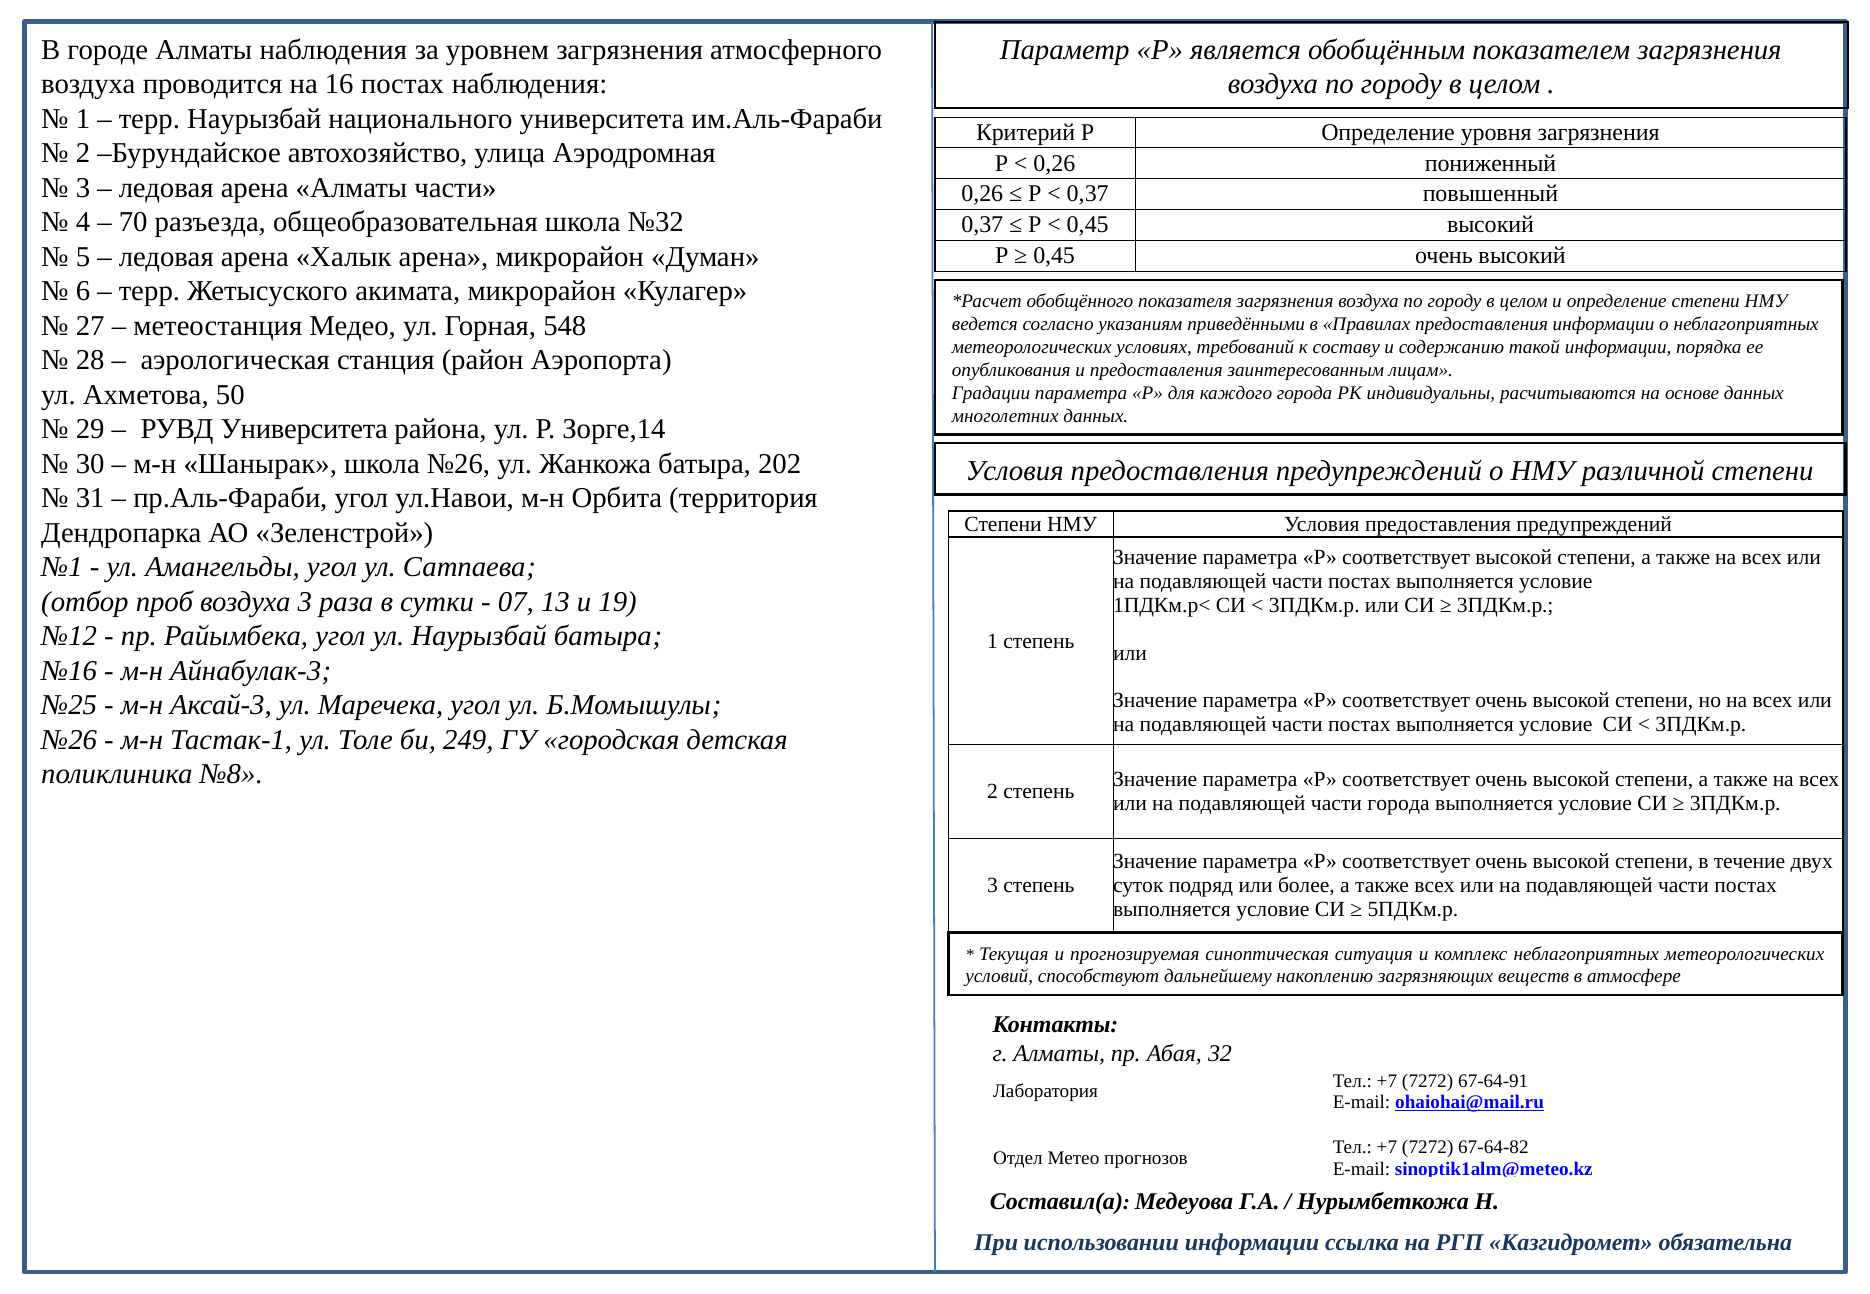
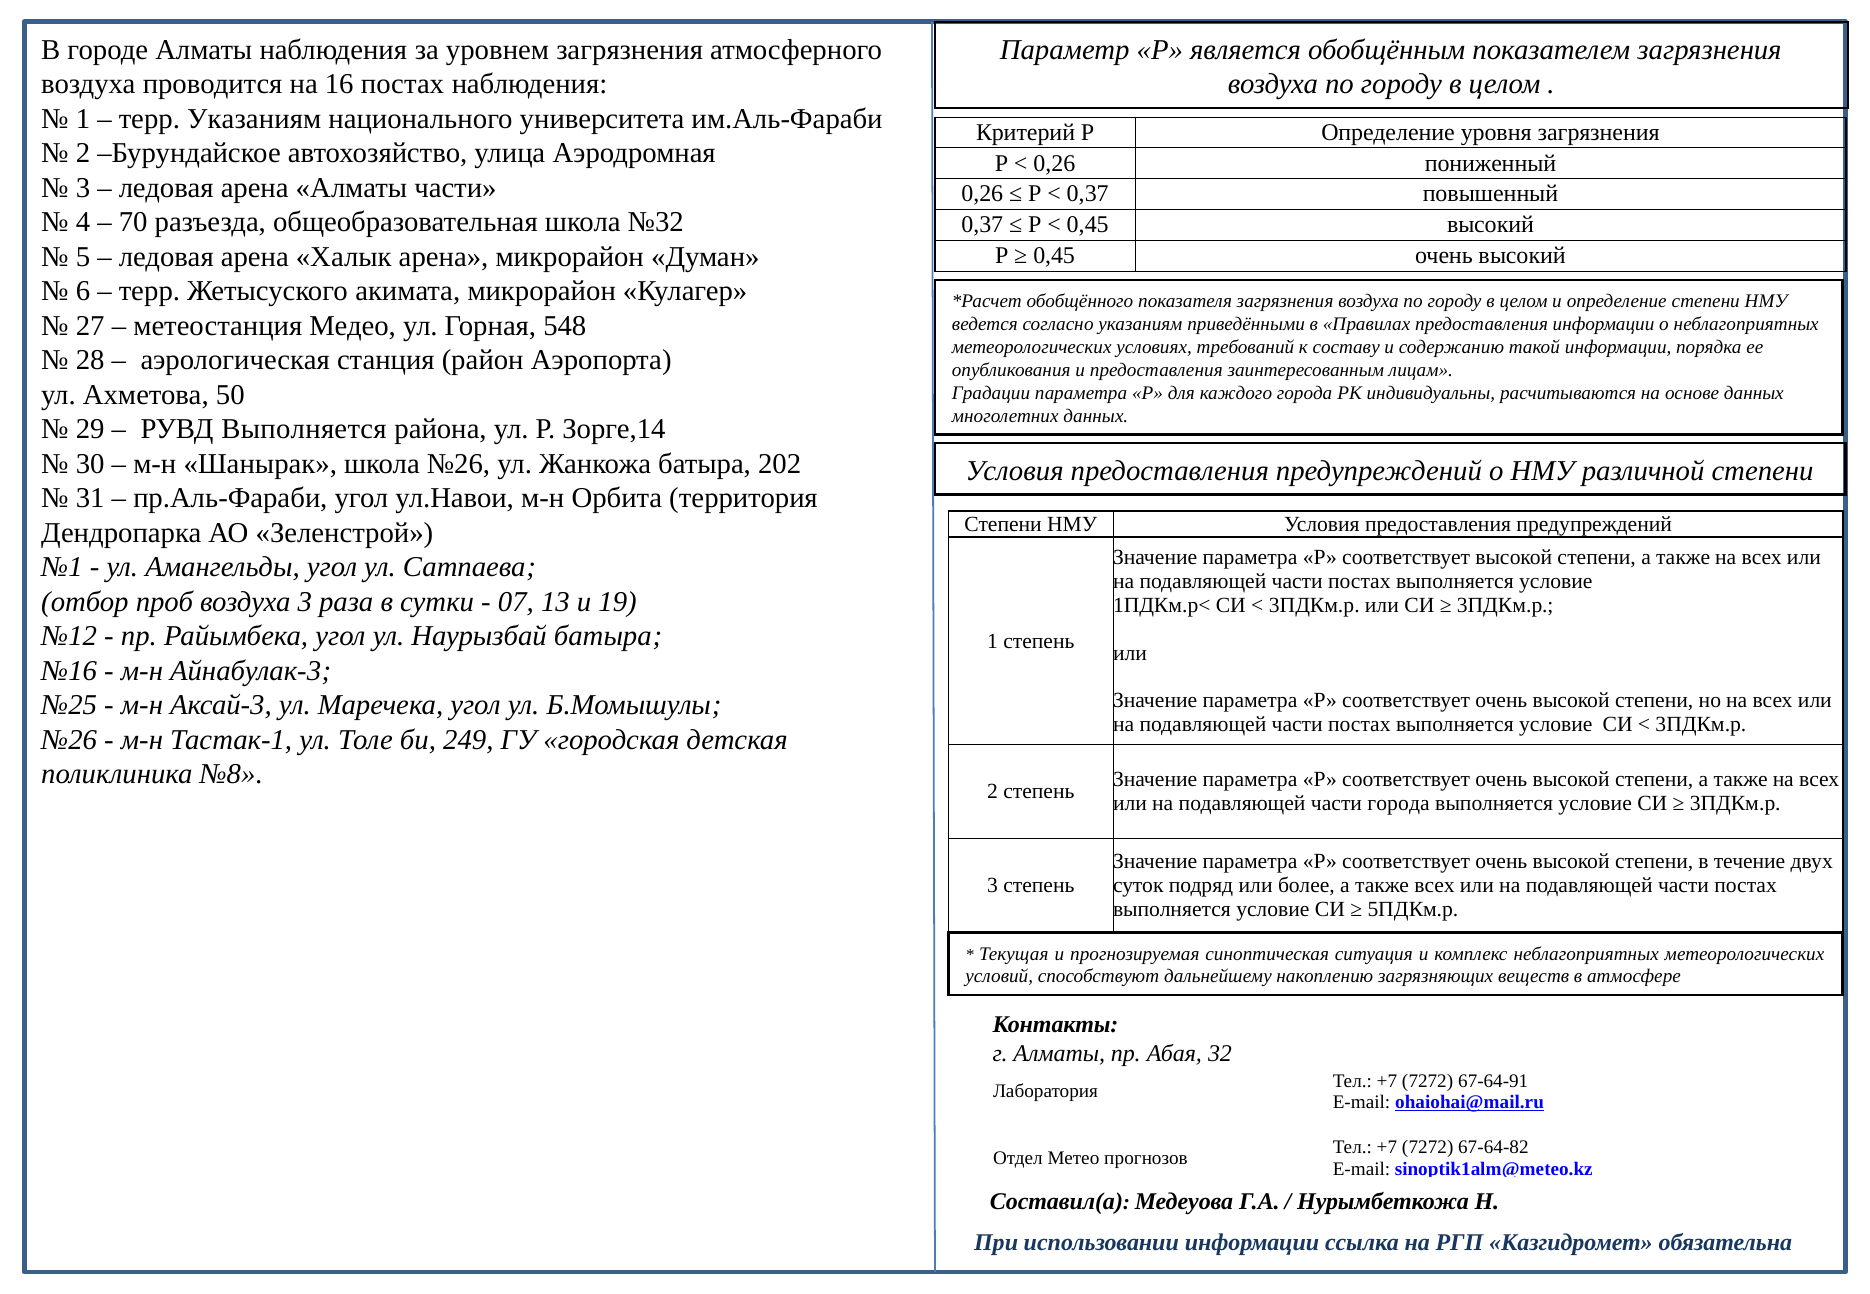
терр Наурызбай: Наурызбай -> Указаниям
РУВД Университета: Университета -> Выполняется
